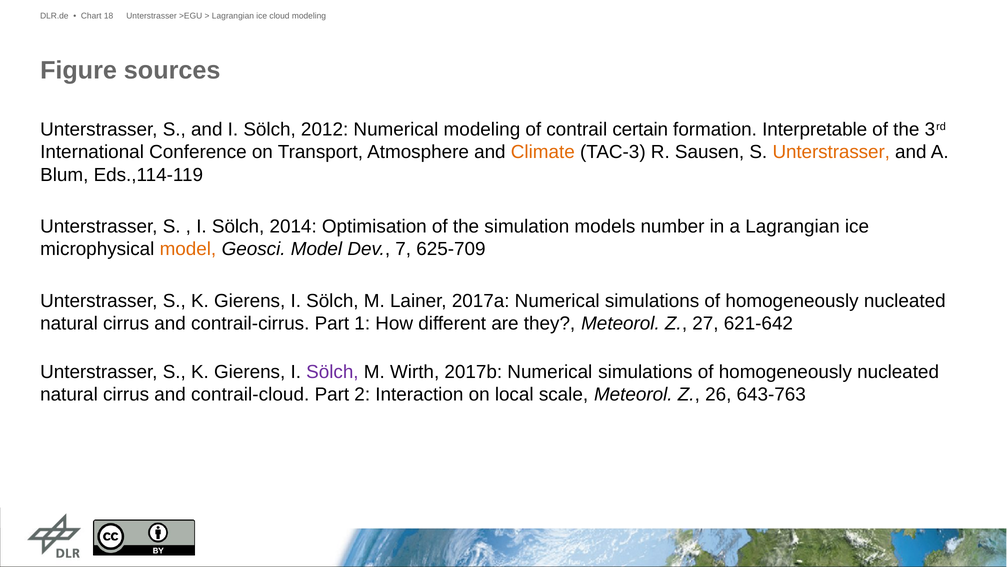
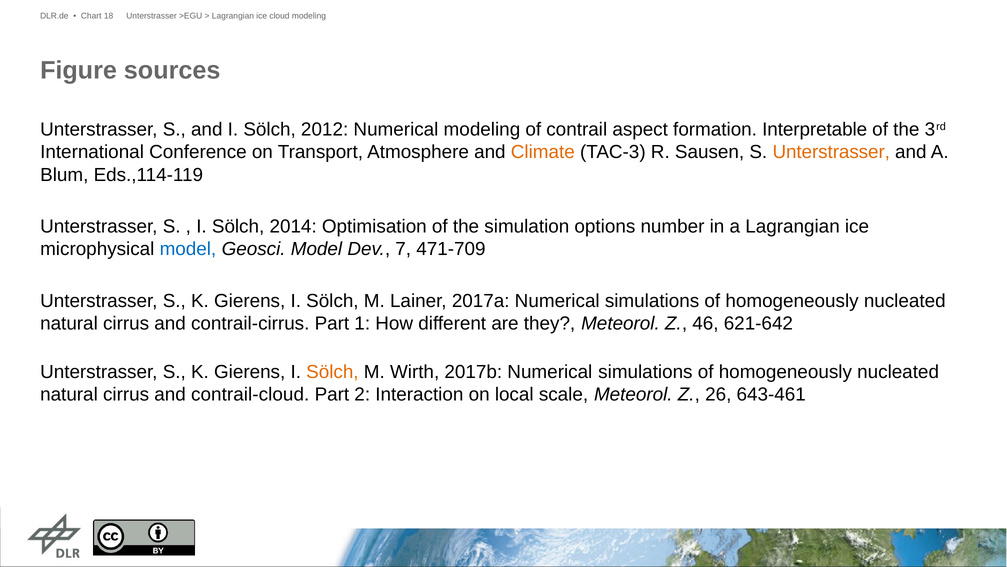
certain: certain -> aspect
models: models -> options
model at (188, 249) colour: orange -> blue
625-709: 625-709 -> 471-709
27: 27 -> 46
Sölch at (332, 372) colour: purple -> orange
643-763: 643-763 -> 643-461
